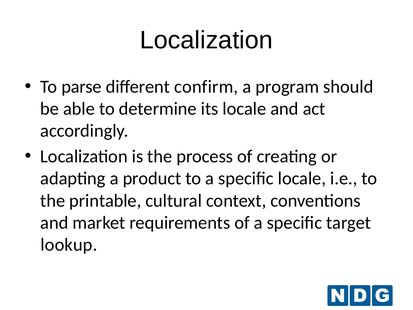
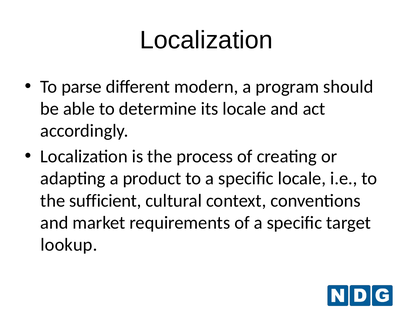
confirm: confirm -> modern
printable: printable -> sufficient
